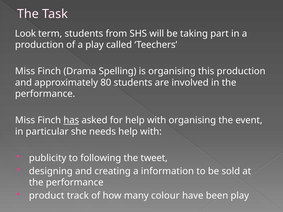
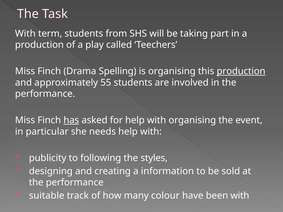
Look at (25, 34): Look -> With
production at (241, 71) underline: none -> present
80: 80 -> 55
tweet: tweet -> styles
product: product -> suitable
been play: play -> with
